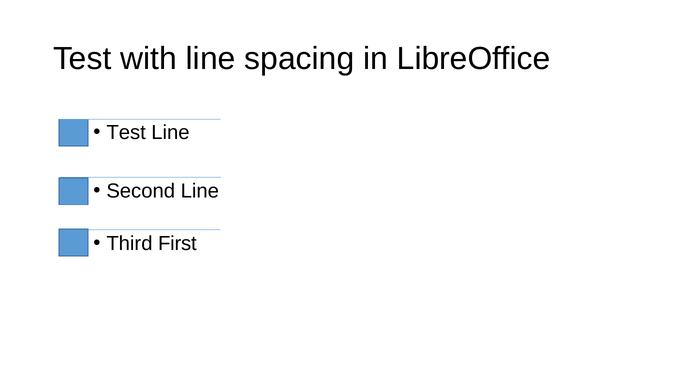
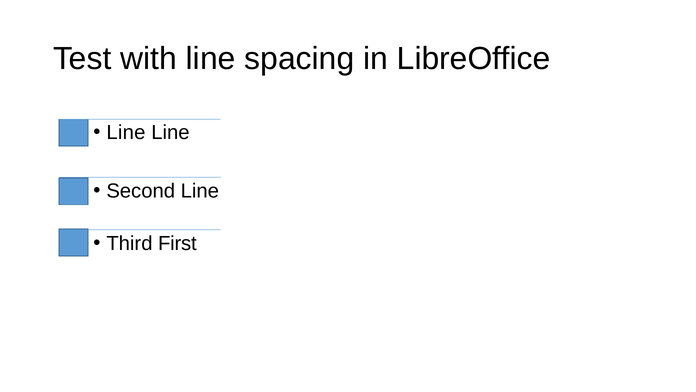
Test at (126, 133): Test -> Line
